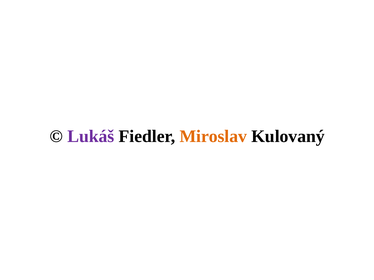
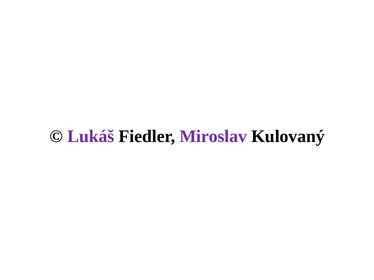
Miroslav colour: orange -> purple
